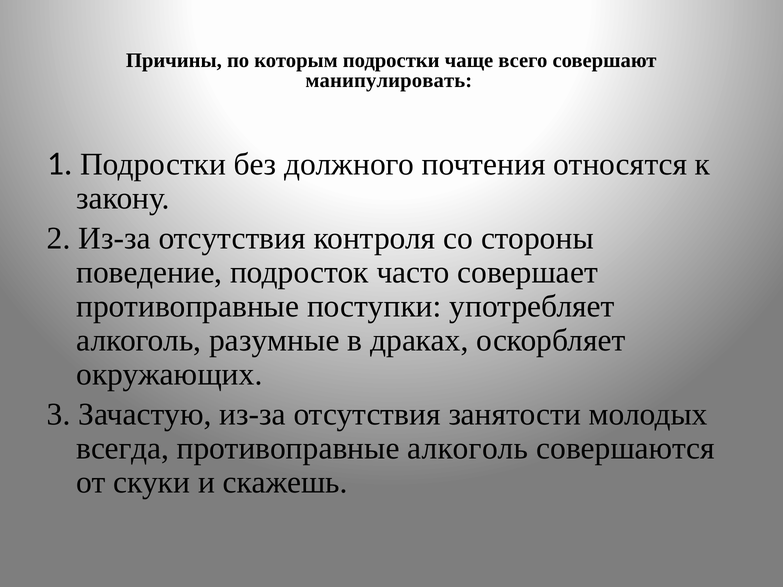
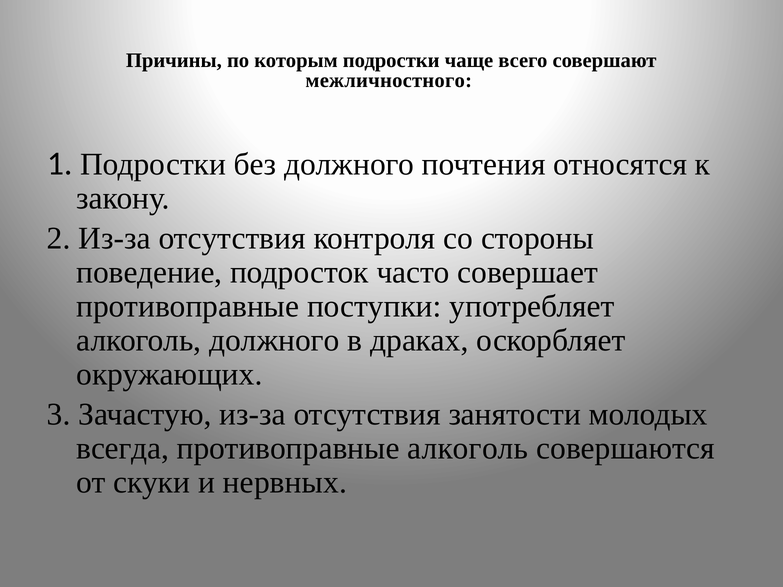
манипулировать: манипулировать -> межличностного
алкоголь разумные: разумные -> должного
скажешь: скажешь -> нервных
